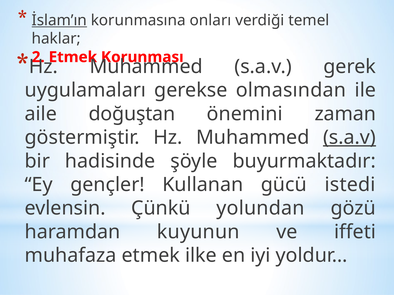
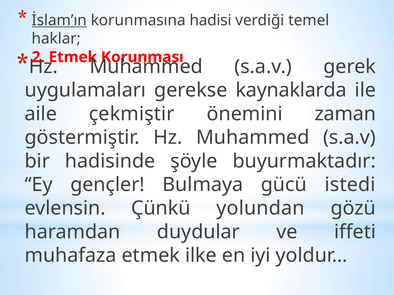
onları: onları -> hadisi
olmasından: olmasından -> kaynaklarda
doğuştan: doğuştan -> çekmiştir
s.a.v at (349, 138) underline: present -> none
Kullanan: Kullanan -> Bulmaya
kuyunun: kuyunun -> duydular
